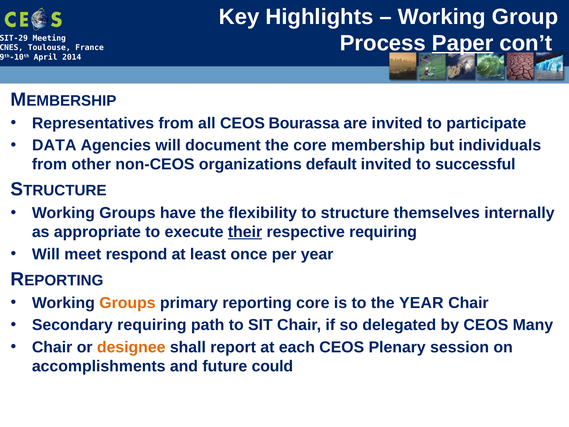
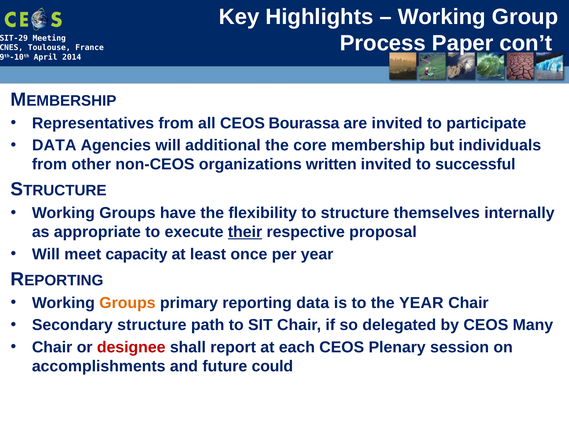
Paper underline: present -> none
document: document -> additional
default: default -> written
respective requiring: requiring -> proposal
respond: respond -> capacity
reporting core: core -> data
Secondary requiring: requiring -> structure
designee colour: orange -> red
